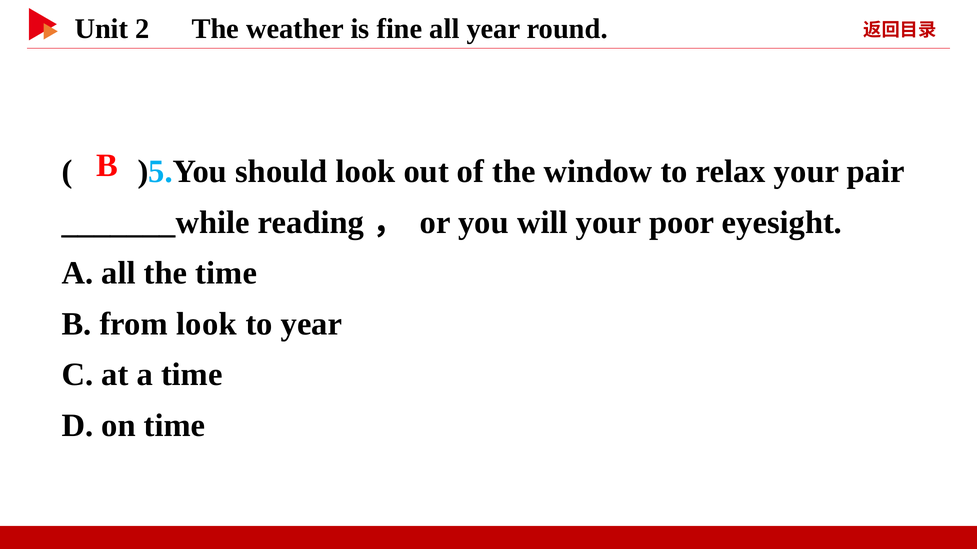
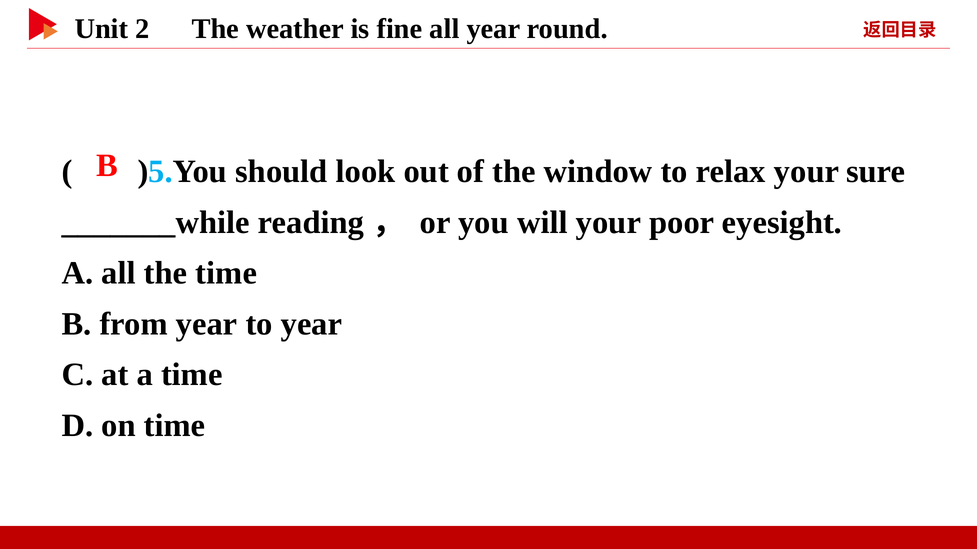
pair: pair -> sure
from look: look -> year
